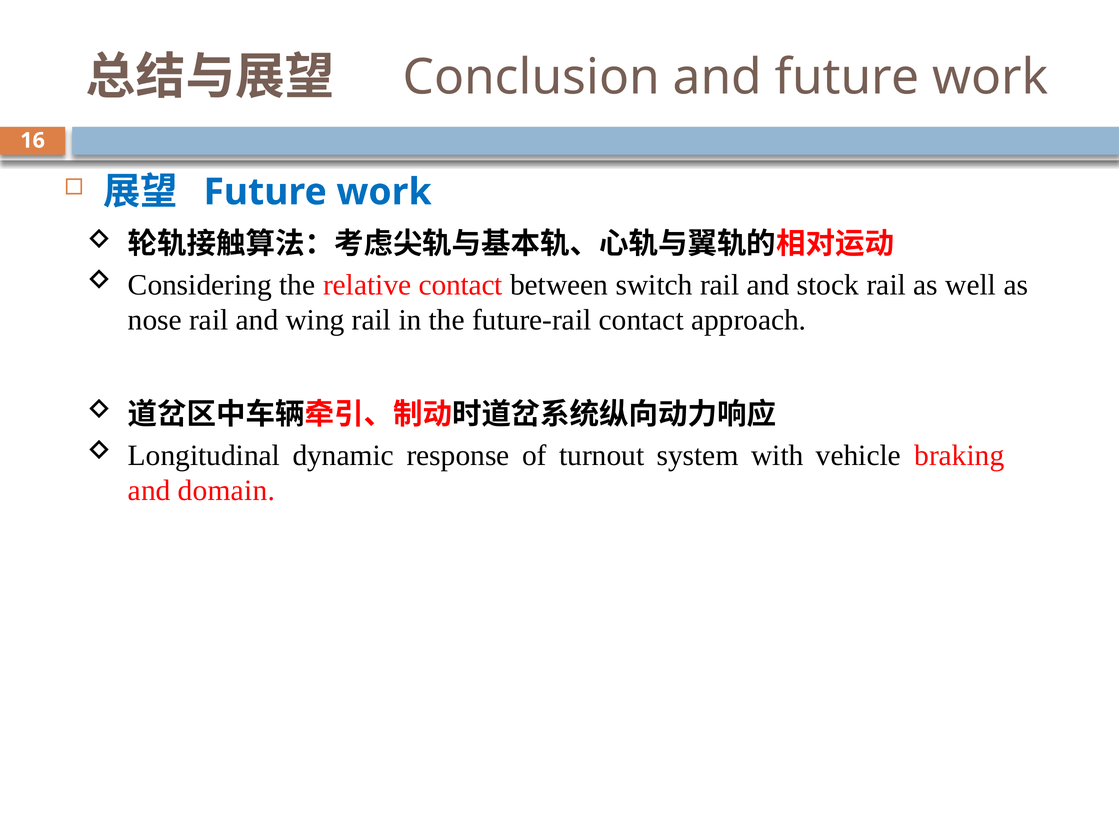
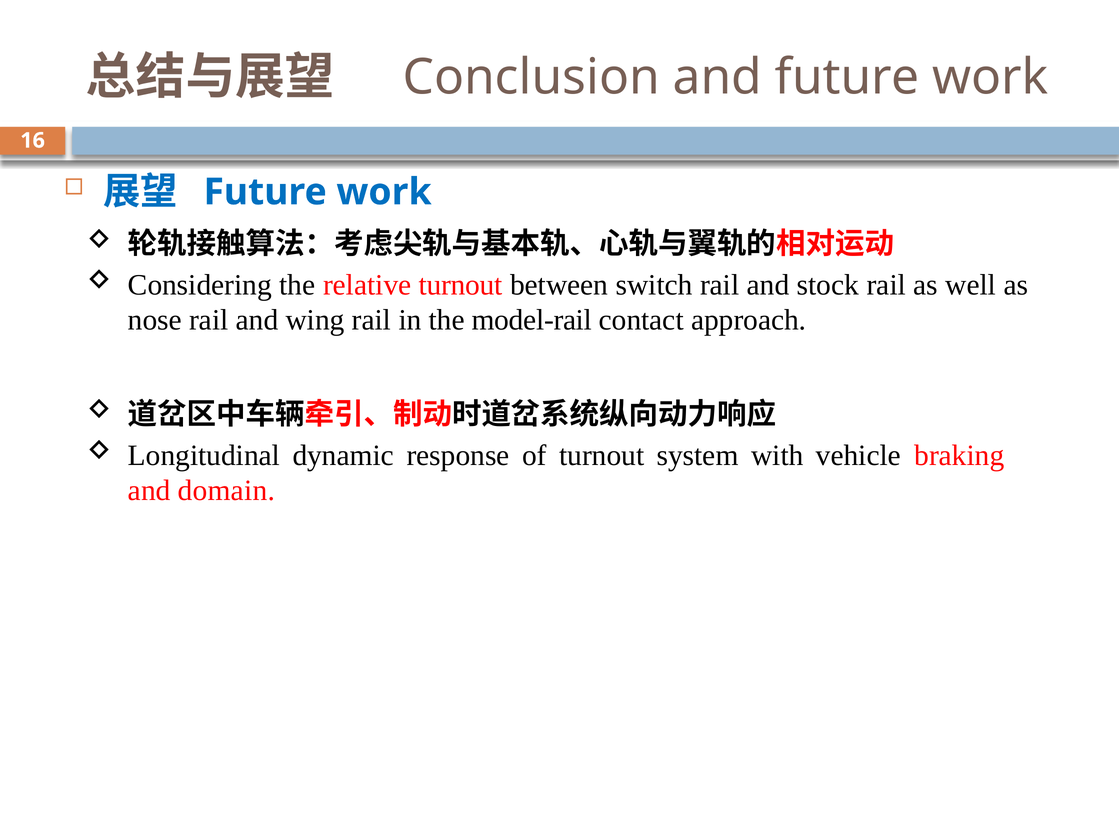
relative contact: contact -> turnout
future-rail: future-rail -> model-rail
